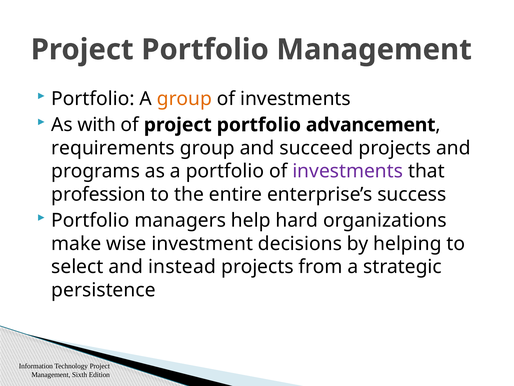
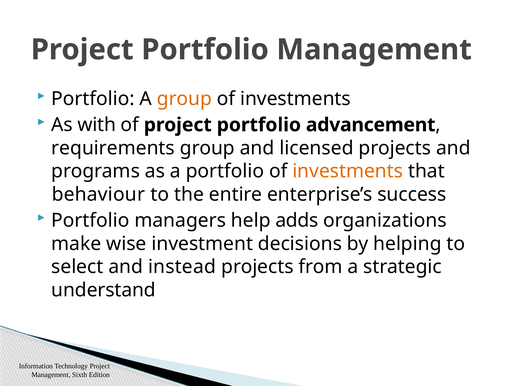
succeed: succeed -> licensed
investments at (348, 171) colour: purple -> orange
profession: profession -> behaviour
hard: hard -> adds
persistence: persistence -> understand
